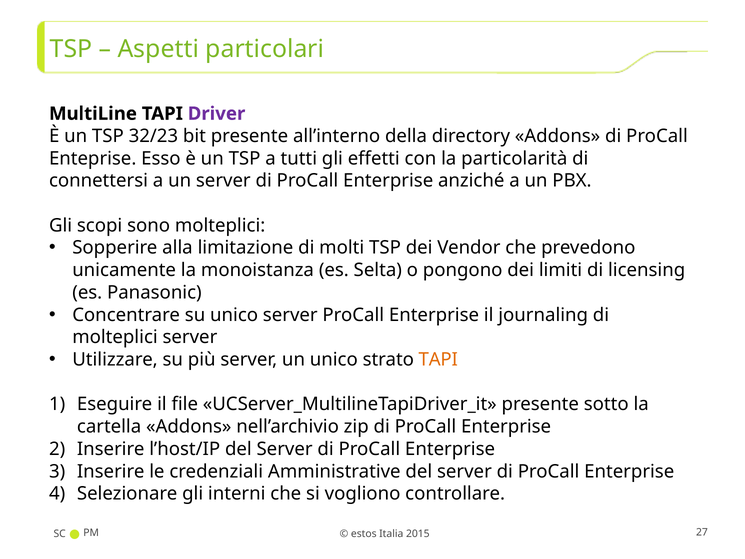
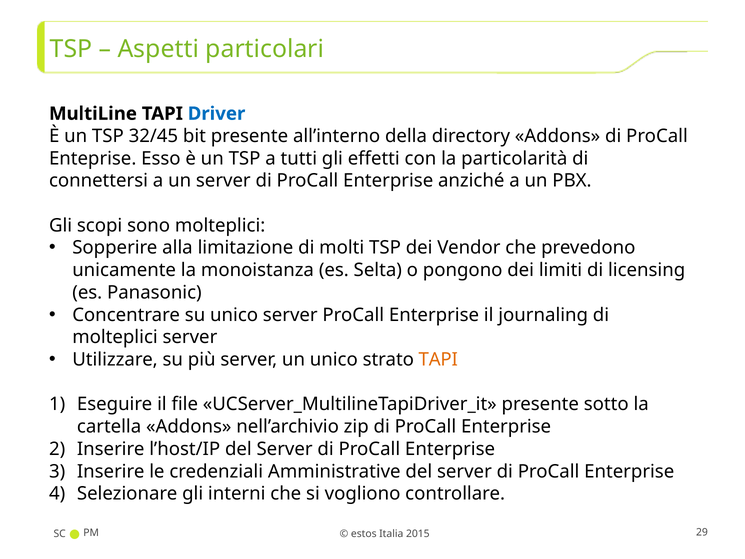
Driver colour: purple -> blue
32/23: 32/23 -> 32/45
27: 27 -> 29
